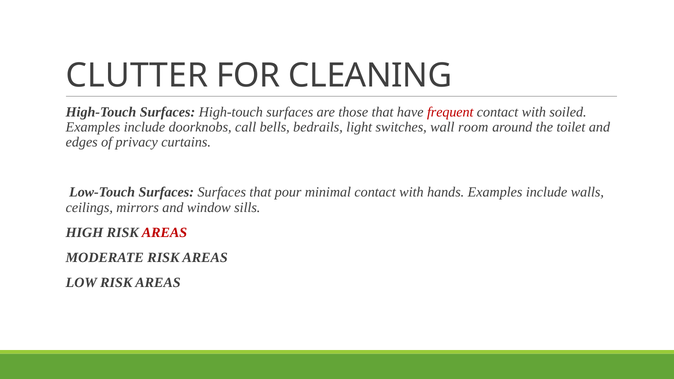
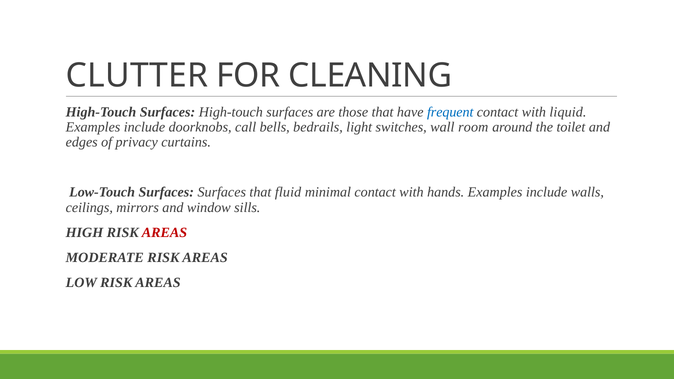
frequent colour: red -> blue
soiled: soiled -> liquid
pour: pour -> fluid
